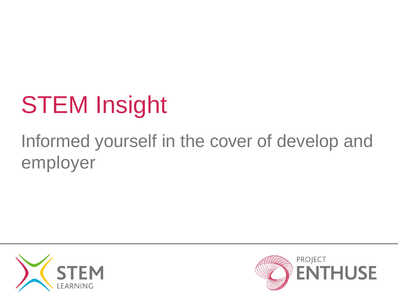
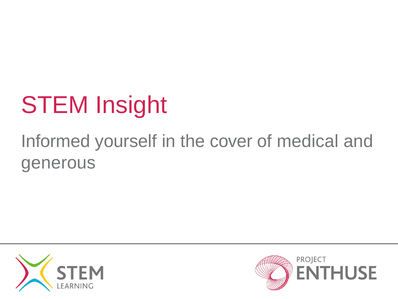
develop: develop -> medical
employer: employer -> generous
